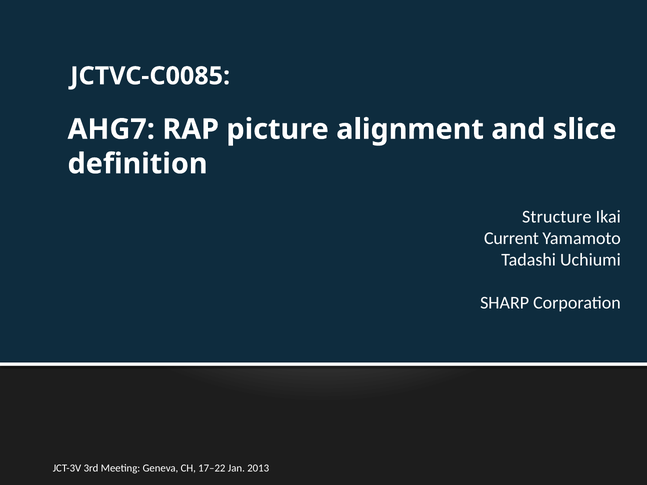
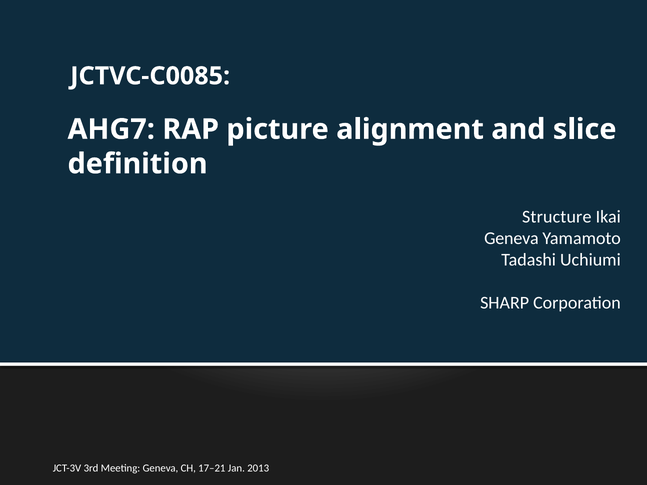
Current at (511, 238): Current -> Geneva
17–22: 17–22 -> 17–21
